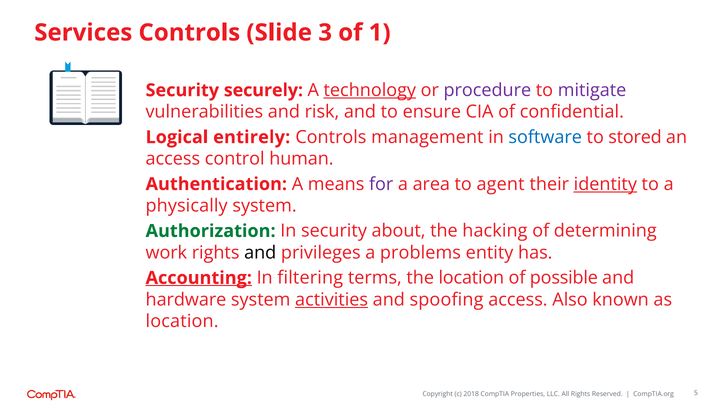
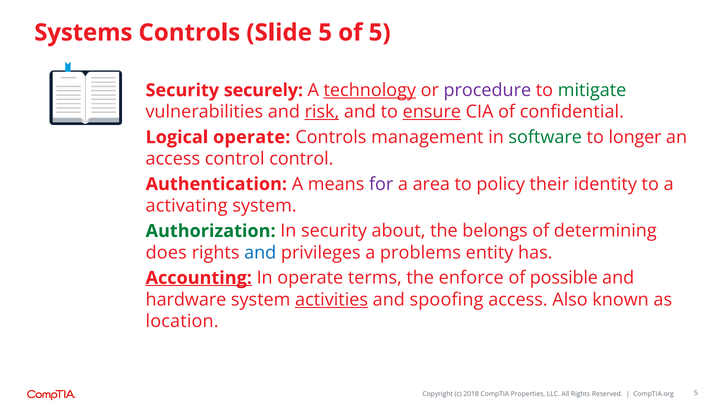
Services: Services -> Systems
Slide 3: 3 -> 5
of 1: 1 -> 5
mitigate colour: purple -> green
risk underline: none -> present
ensure underline: none -> present
Logical entirely: entirely -> operate
software colour: blue -> green
stored: stored -> longer
control human: human -> control
agent: agent -> policy
identity underline: present -> none
physically: physically -> activating
hacking: hacking -> belongs
work: work -> does
and at (260, 253) colour: black -> blue
In filtering: filtering -> operate
the location: location -> enforce
